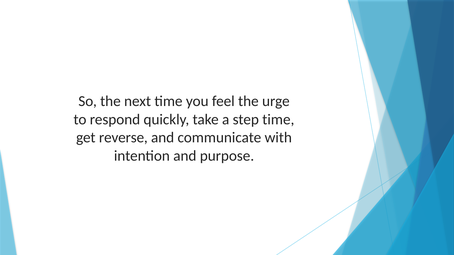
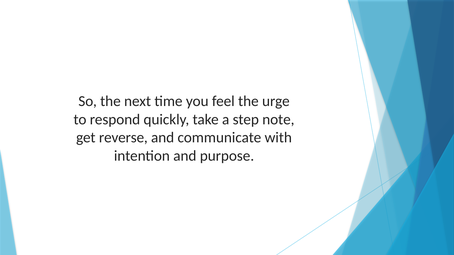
step time: time -> note
